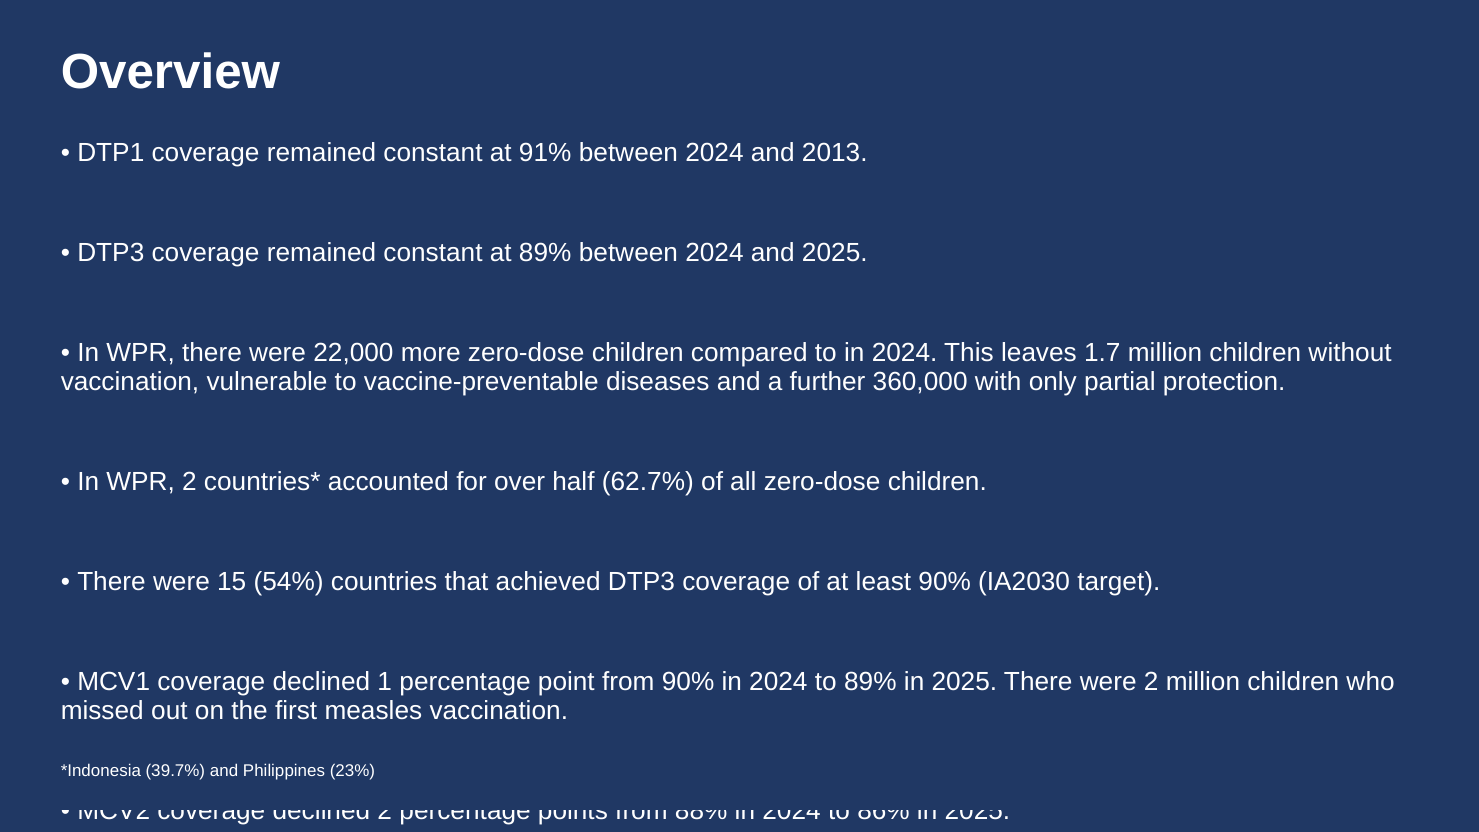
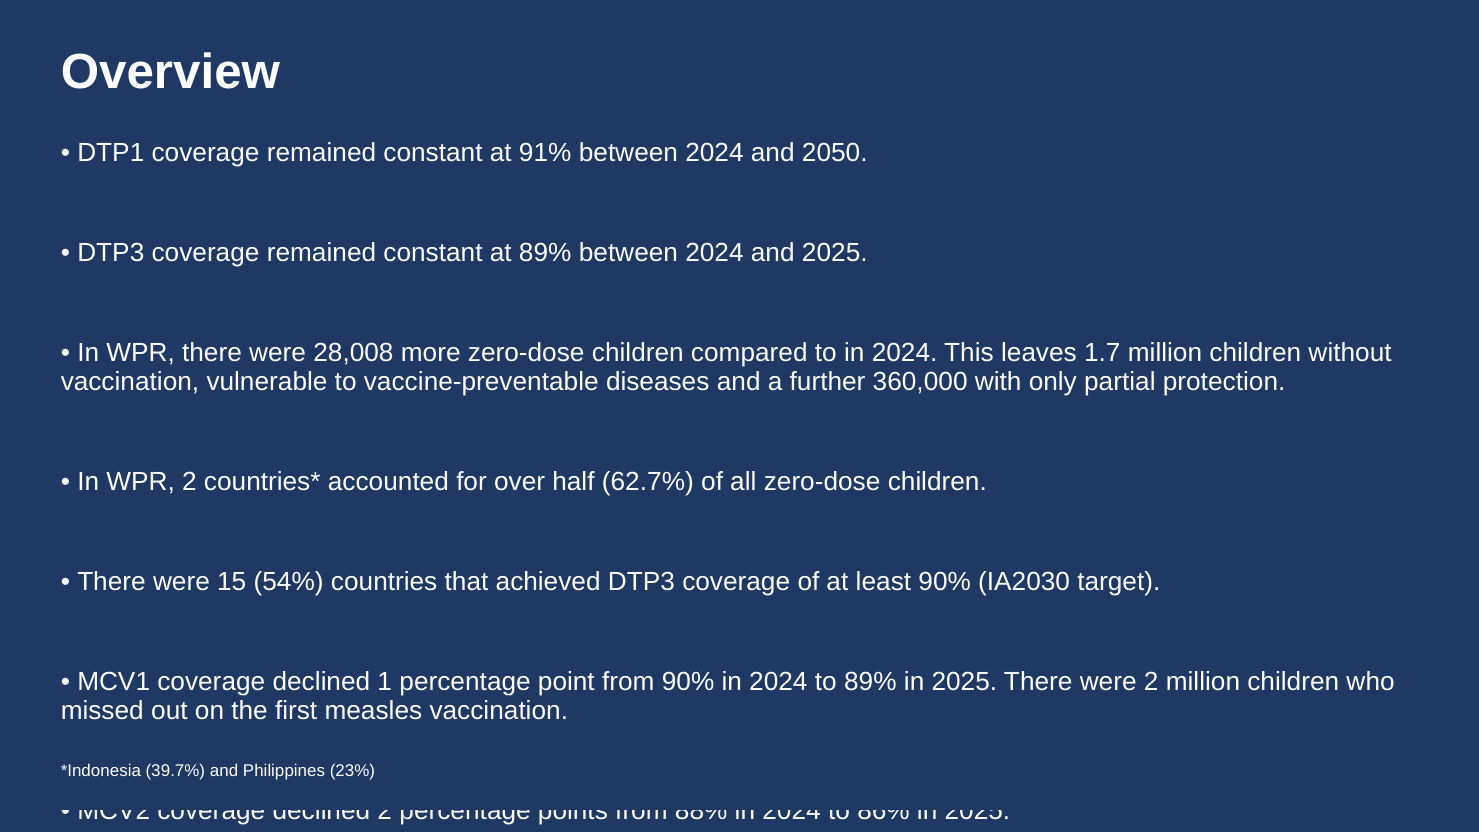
2013: 2013 -> 2050
22,000: 22,000 -> 28,008
